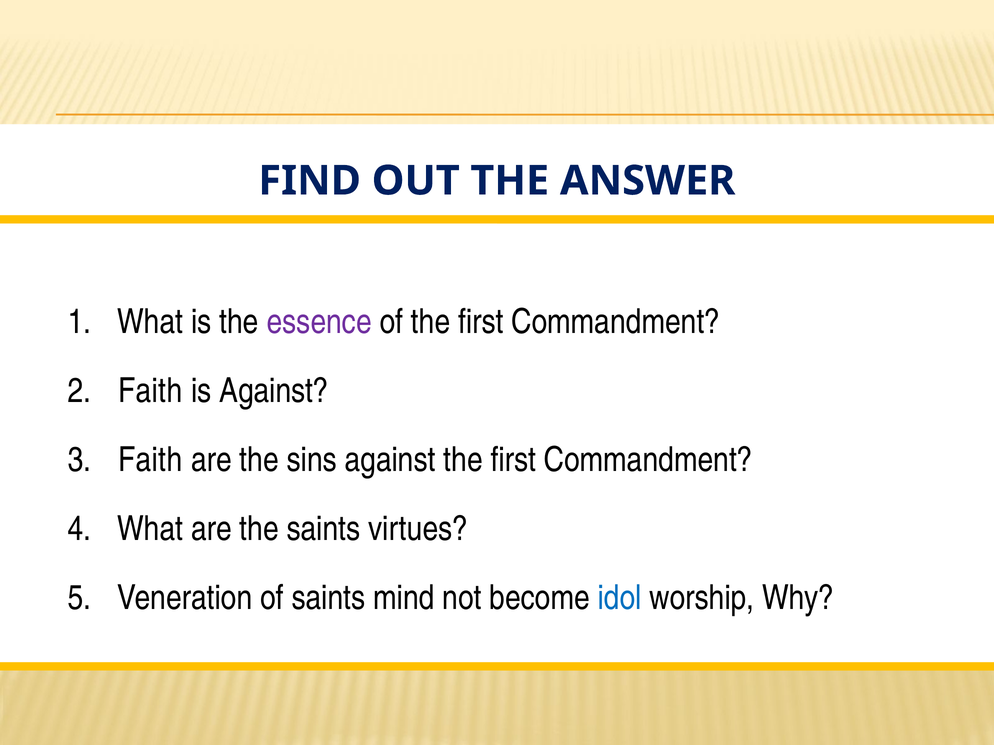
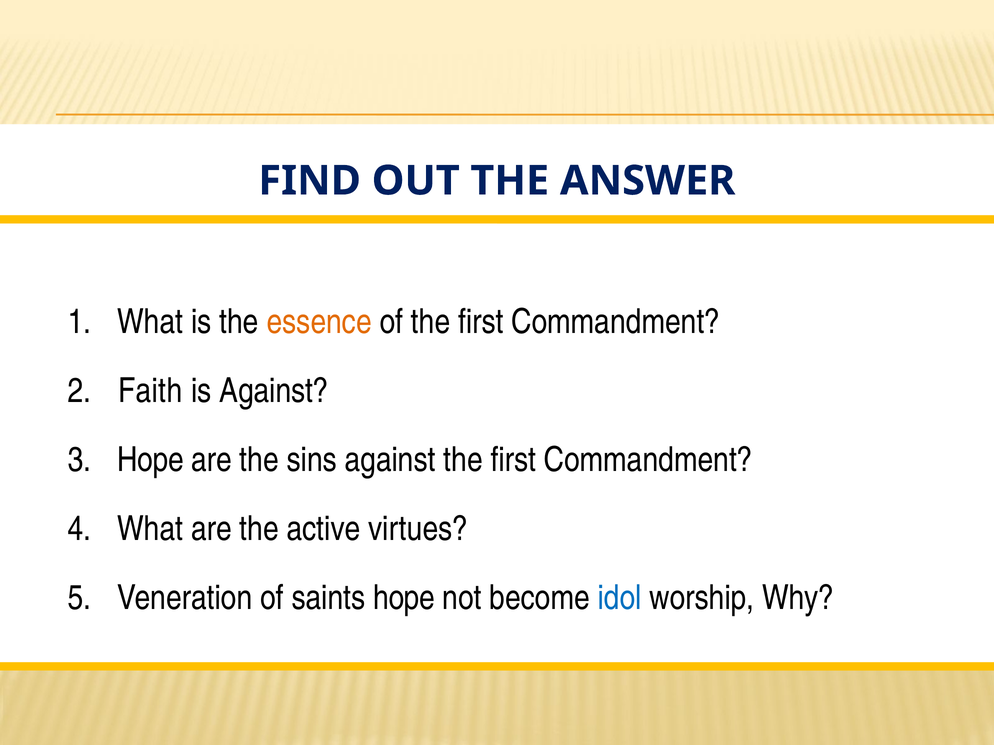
essence colour: purple -> orange
3 Faith: Faith -> Hope
the saints: saints -> active
saints mind: mind -> hope
